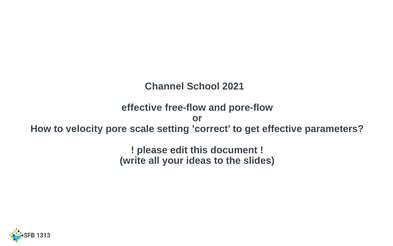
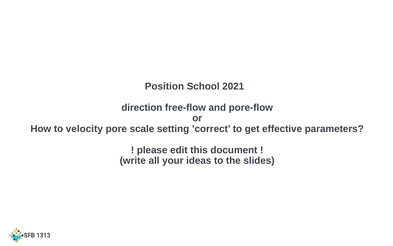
Channel: Channel -> Position
effective at (142, 107): effective -> direction
